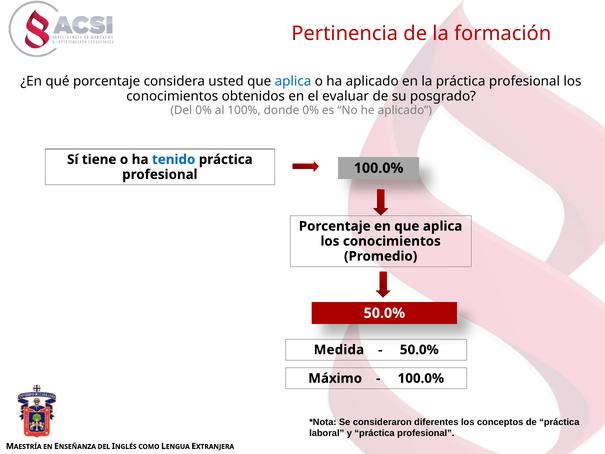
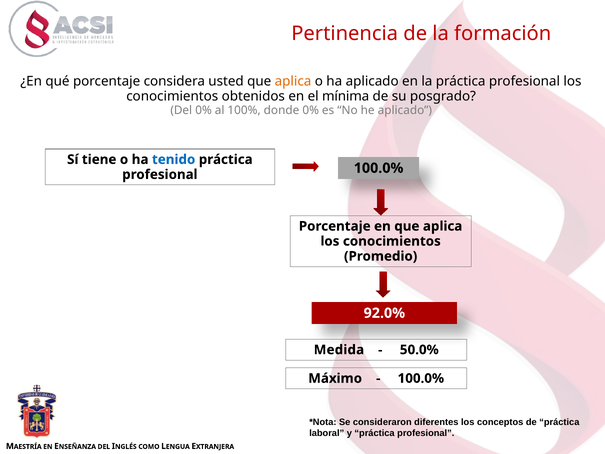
aplica at (293, 81) colour: blue -> orange
evaluar: evaluar -> mínima
50.0% at (384, 313): 50.0% -> 92.0%
